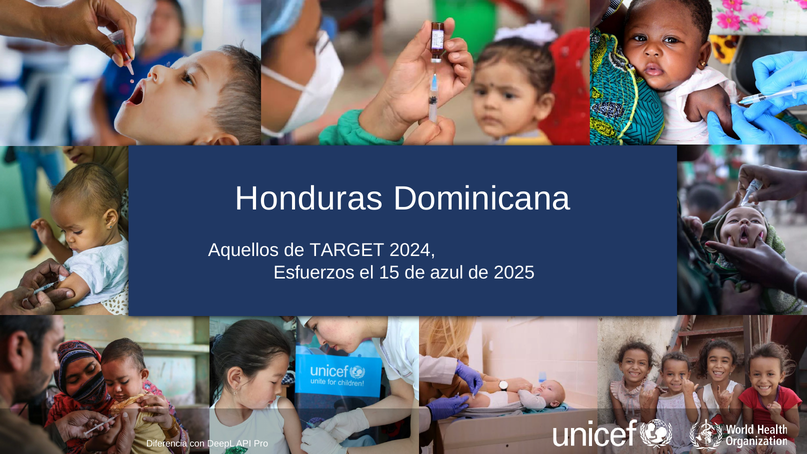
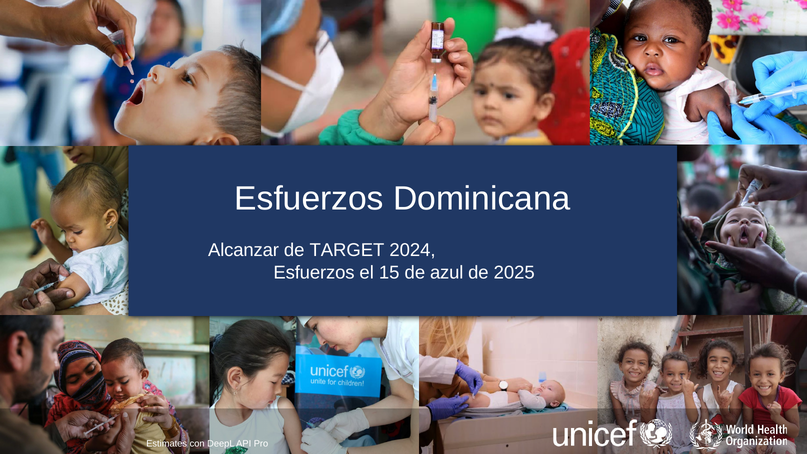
Honduras at (309, 199): Honduras -> Esfuerzos
Aquellos: Aquellos -> Alcanzar
Diferencia: Diferencia -> Estimates
